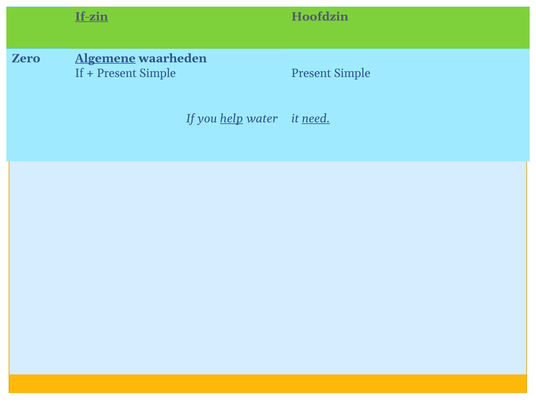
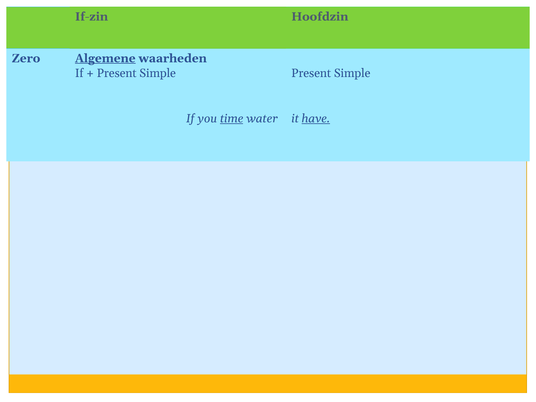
If-zin underline: present -> none
help: help -> time
need: need -> have
